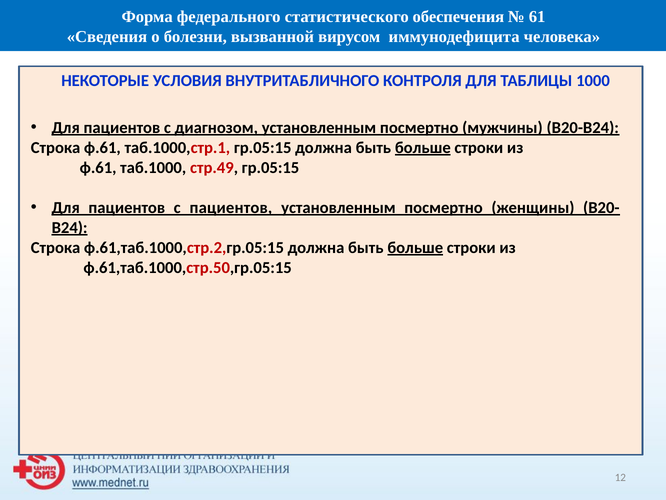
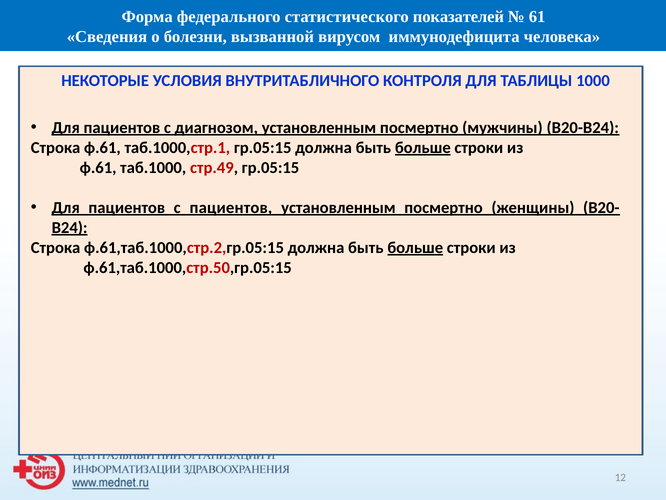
обеспечения: обеспечения -> показателей
